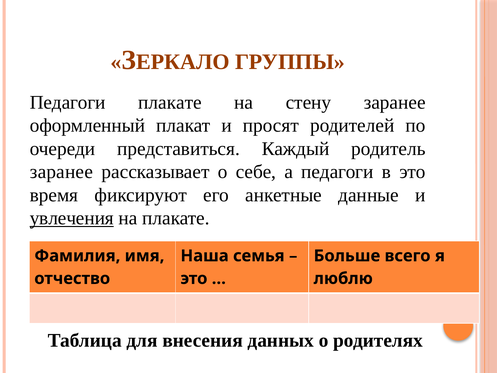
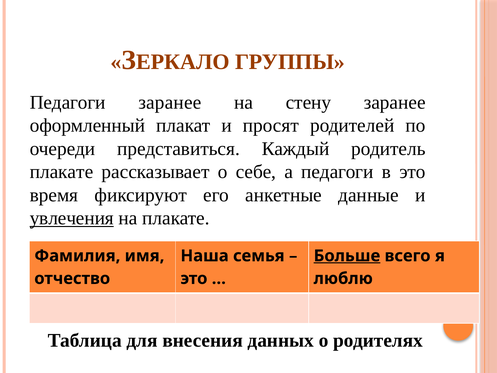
Педагоги плакате: плакате -> заранее
заранее at (61, 172): заранее -> плакате
Больше underline: none -> present
